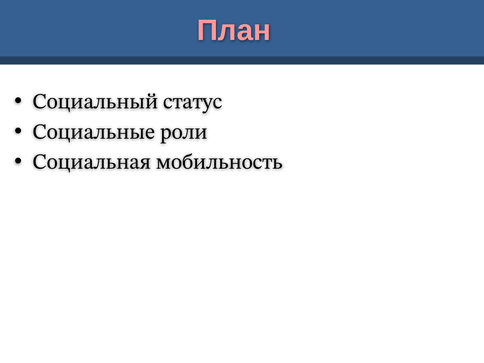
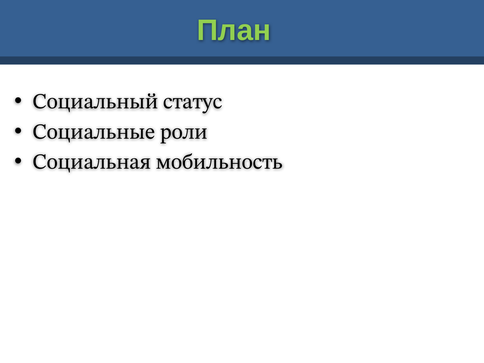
План colour: pink -> light green
